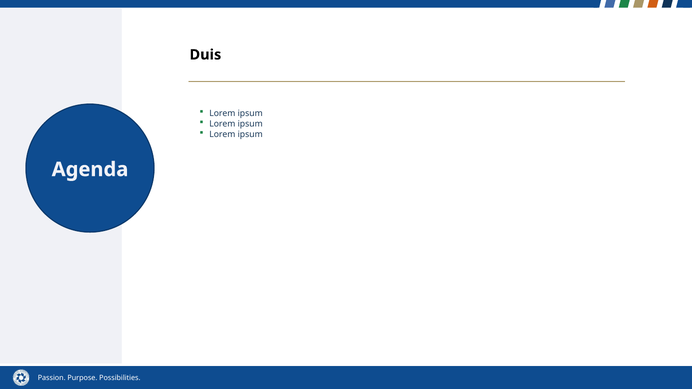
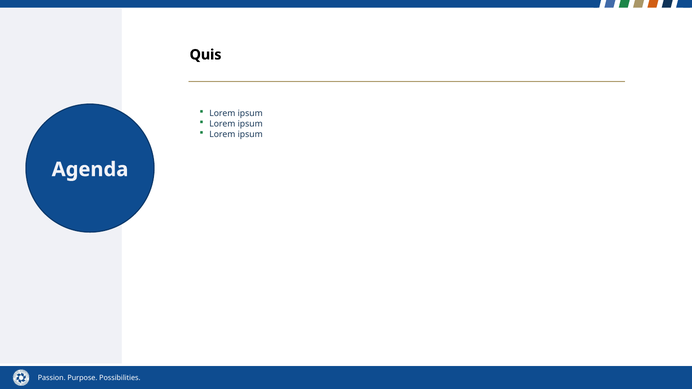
Duis: Duis -> Quis
